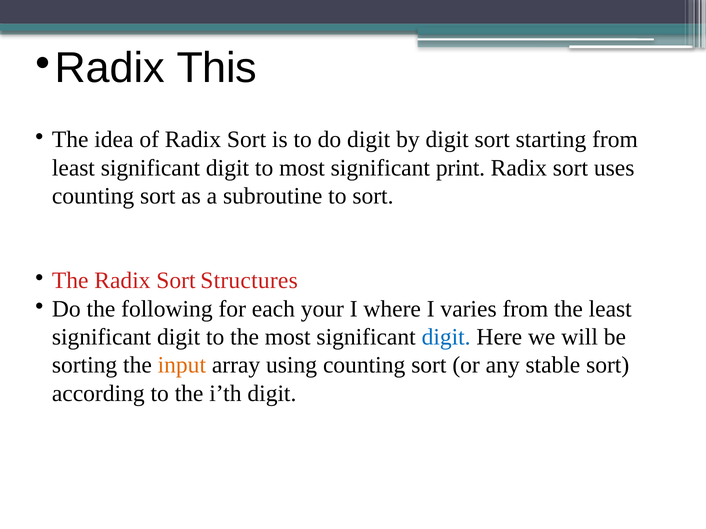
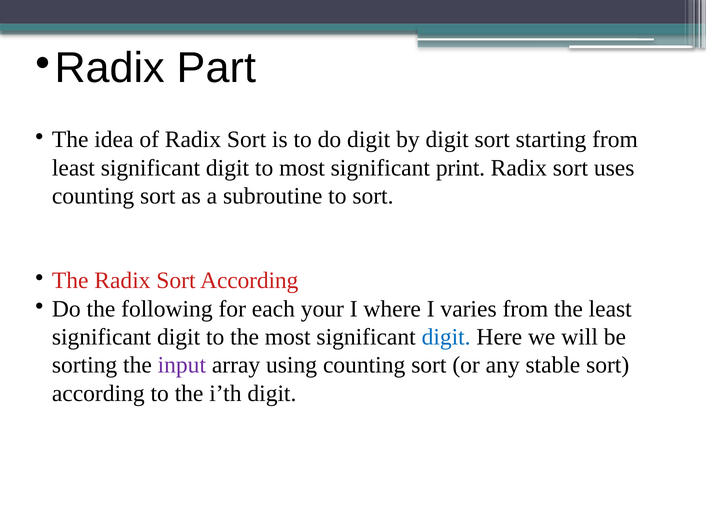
This: This -> Part
Radix Sort Structures: Structures -> According
input colour: orange -> purple
